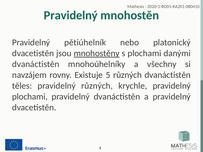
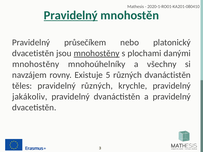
Pravidelný at (71, 15) underline: none -> present
pětiúhelník: pětiúhelník -> průsečíkem
dvanáctistěn at (36, 64): dvanáctistěn -> mnohostěny
plochami at (30, 97): plochami -> jakákoliv
